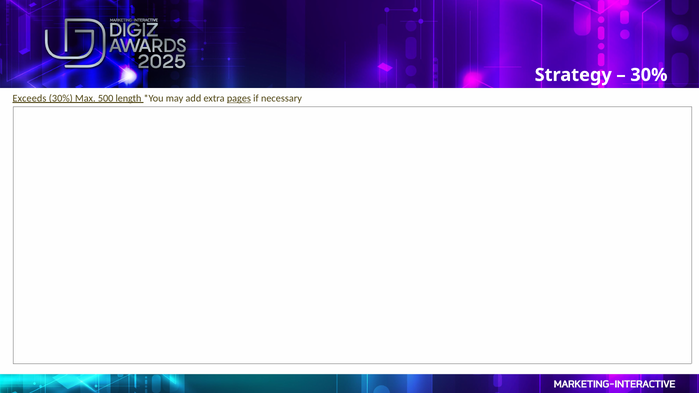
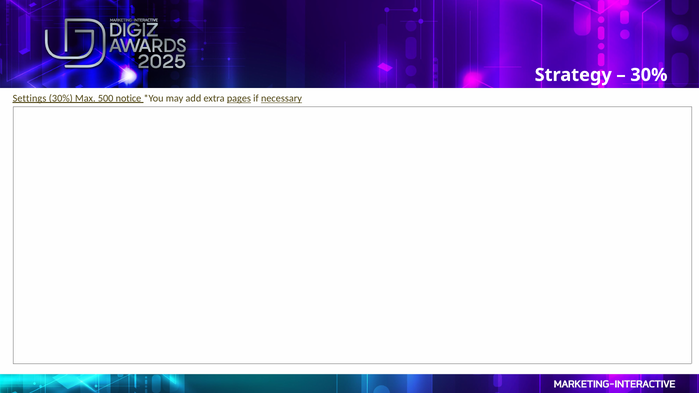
Exceeds: Exceeds -> Settings
length: length -> notice
necessary underline: none -> present
